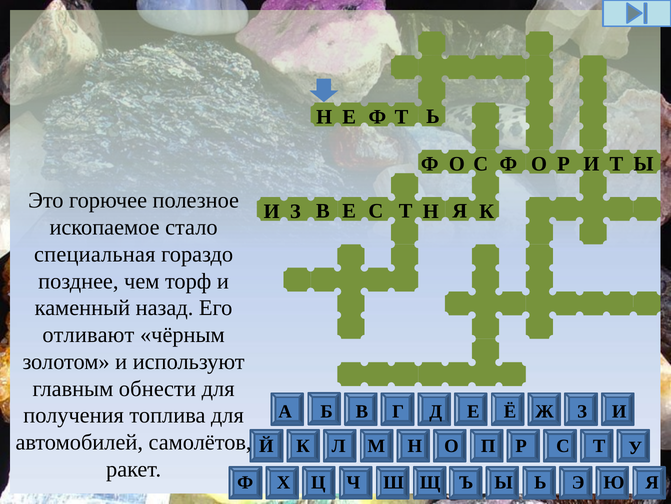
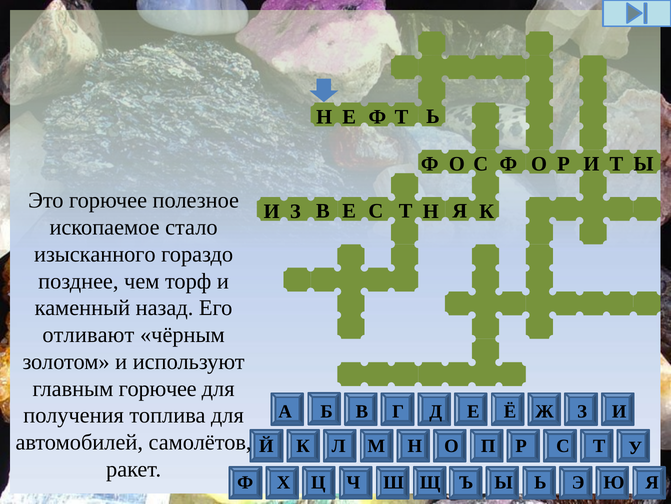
специальная: специальная -> изысканного
главным обнести: обнести -> горючее
